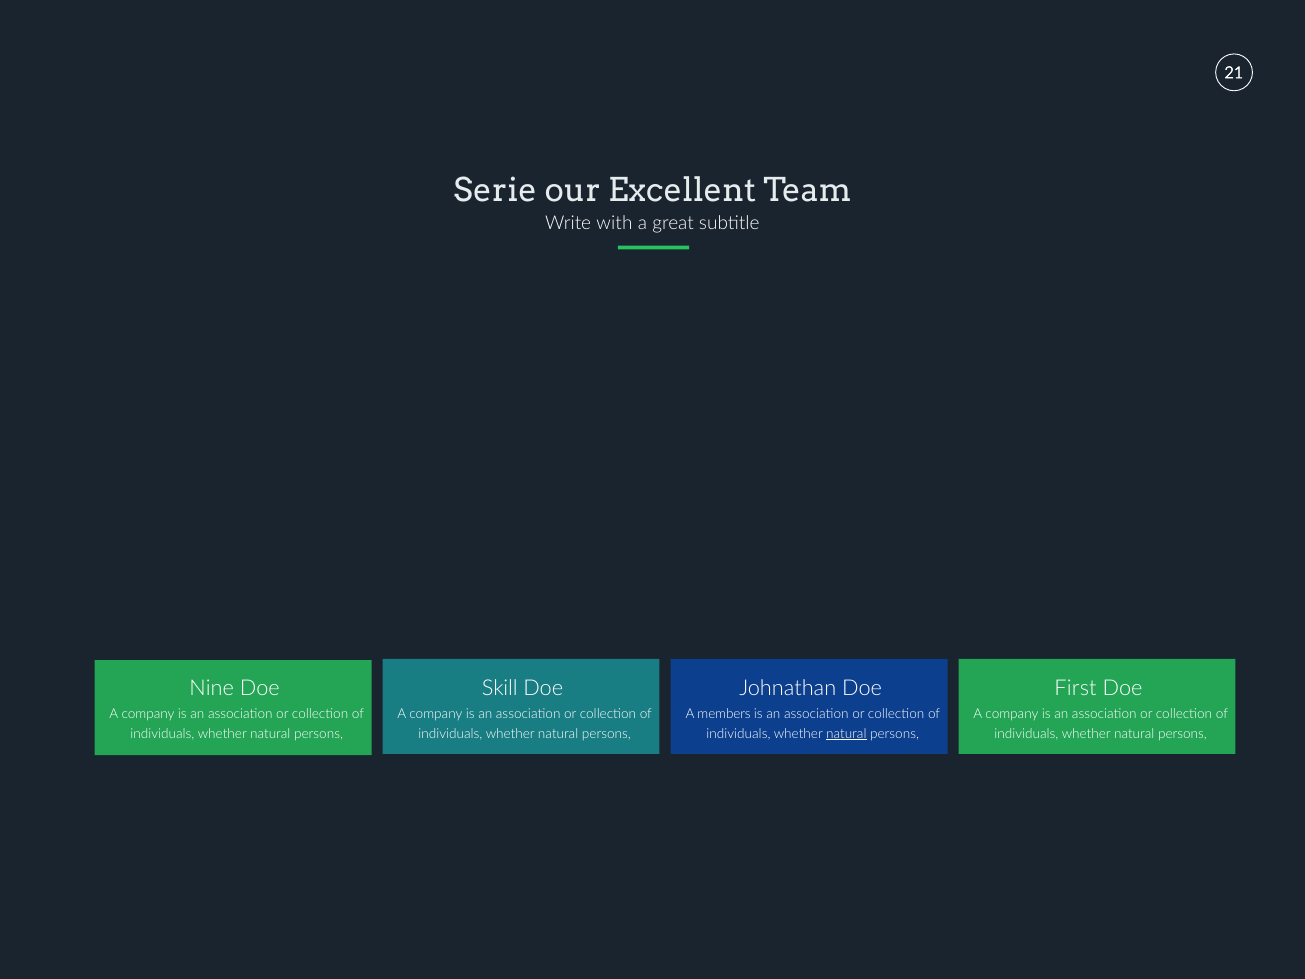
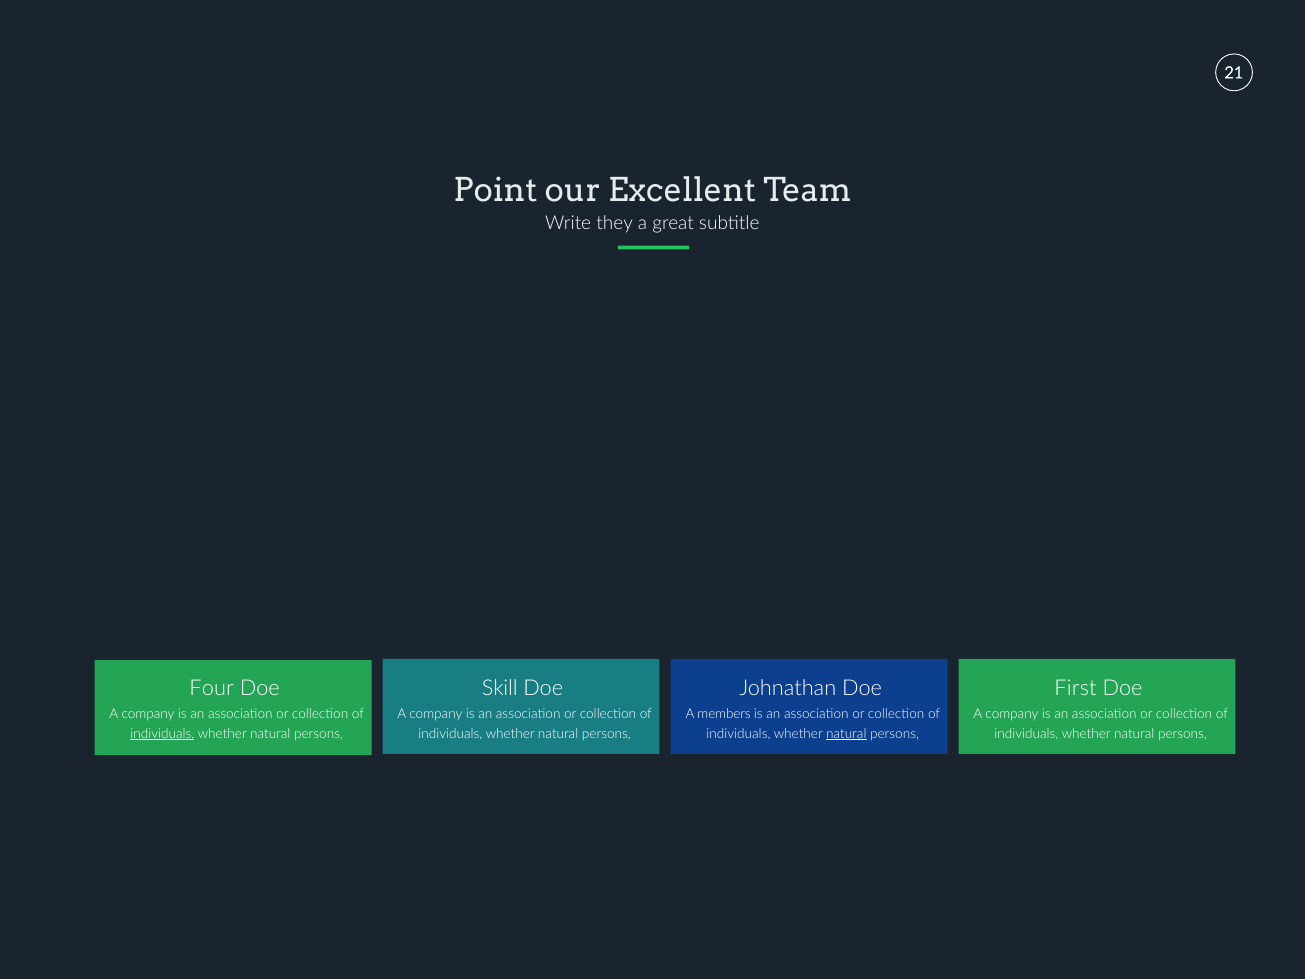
Serie: Serie -> Point
with: with -> they
Nine: Nine -> Four
individuals at (162, 733) underline: none -> present
